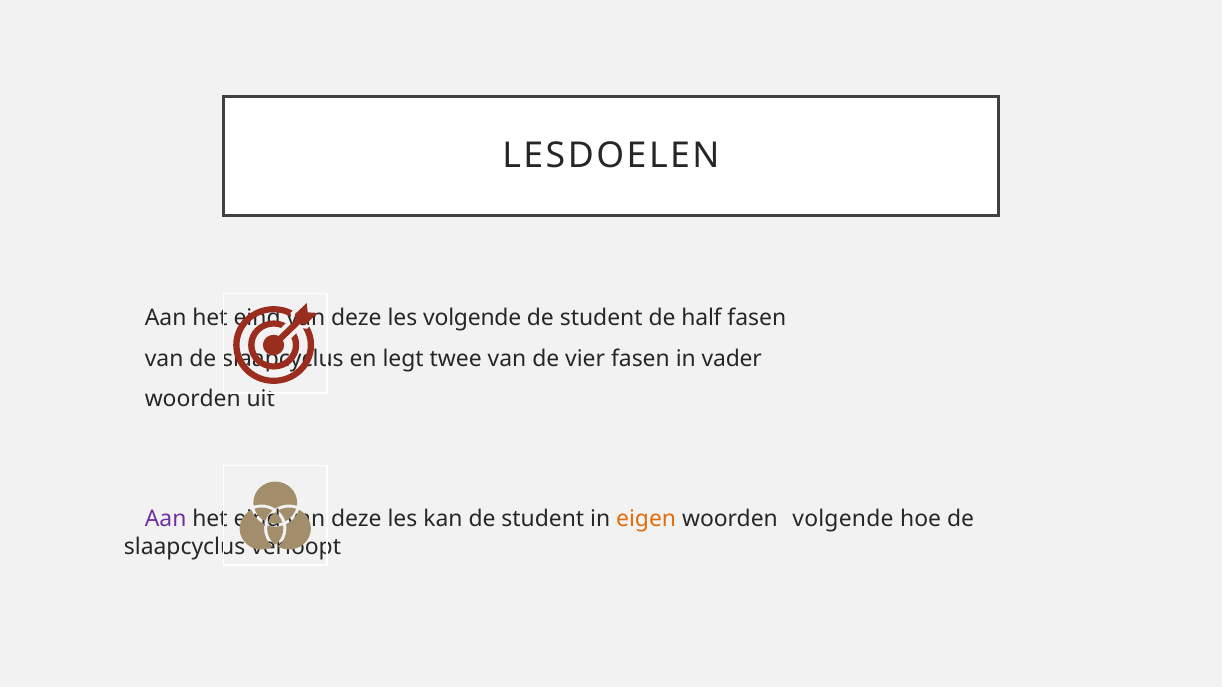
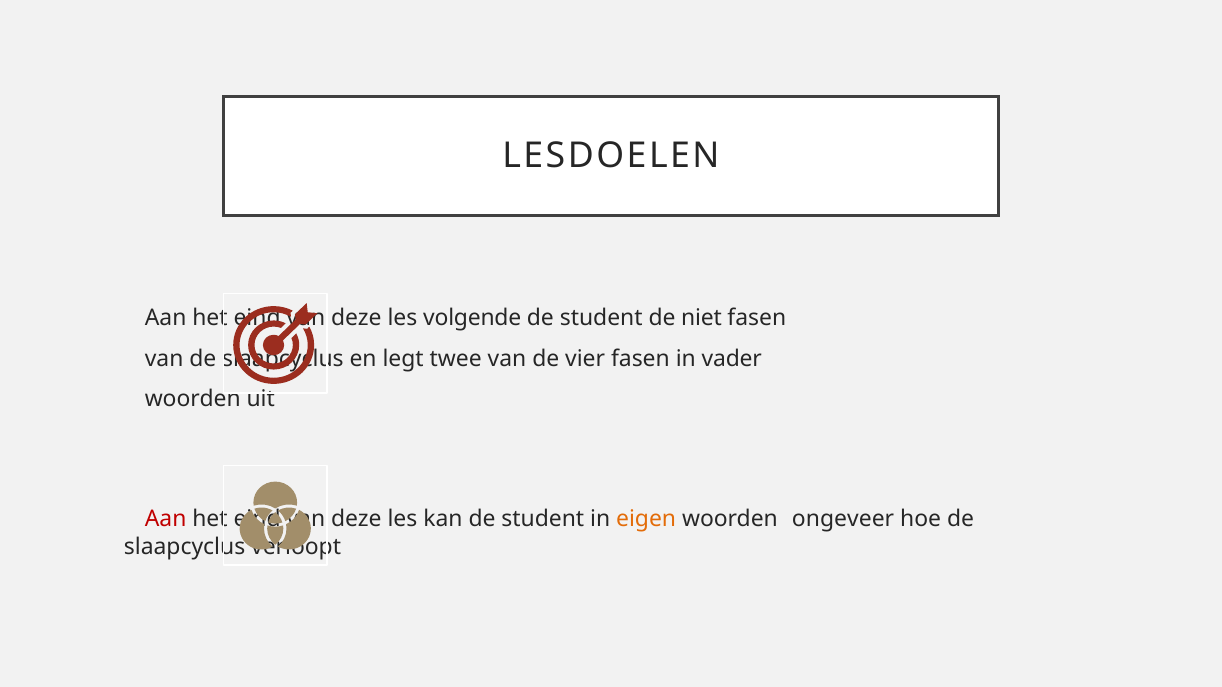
half: half -> niet
Aan at (166, 520) colour: purple -> red
woorden volgende: volgende -> ongeveer
